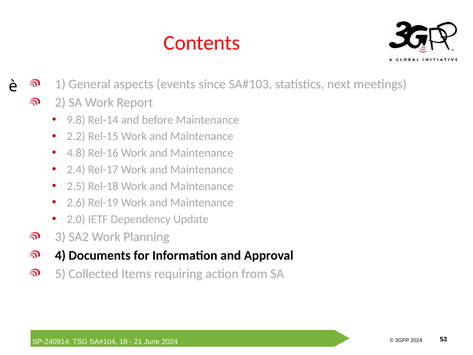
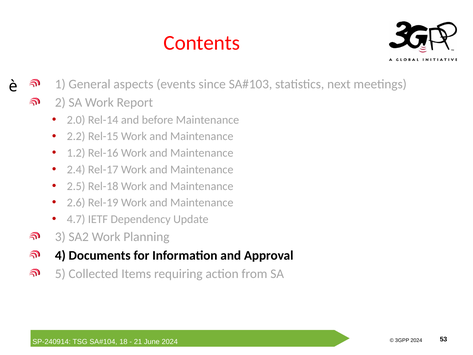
9.8: 9.8 -> 2.0
4.8: 4.8 -> 1.2
2.0: 2.0 -> 4.7
